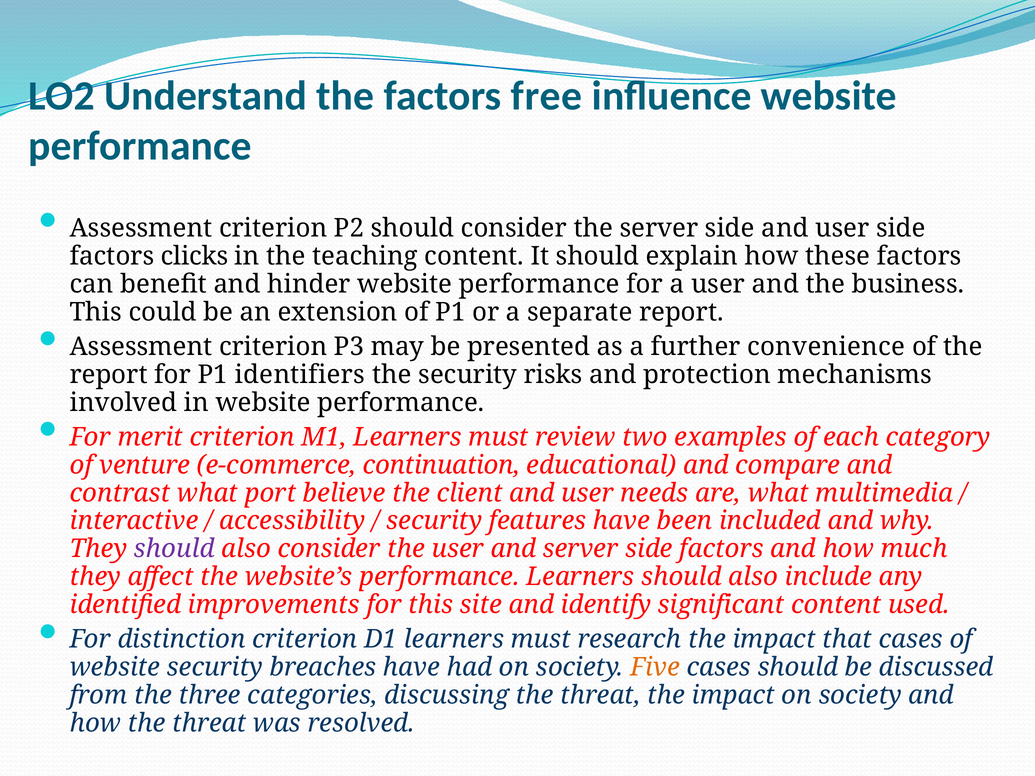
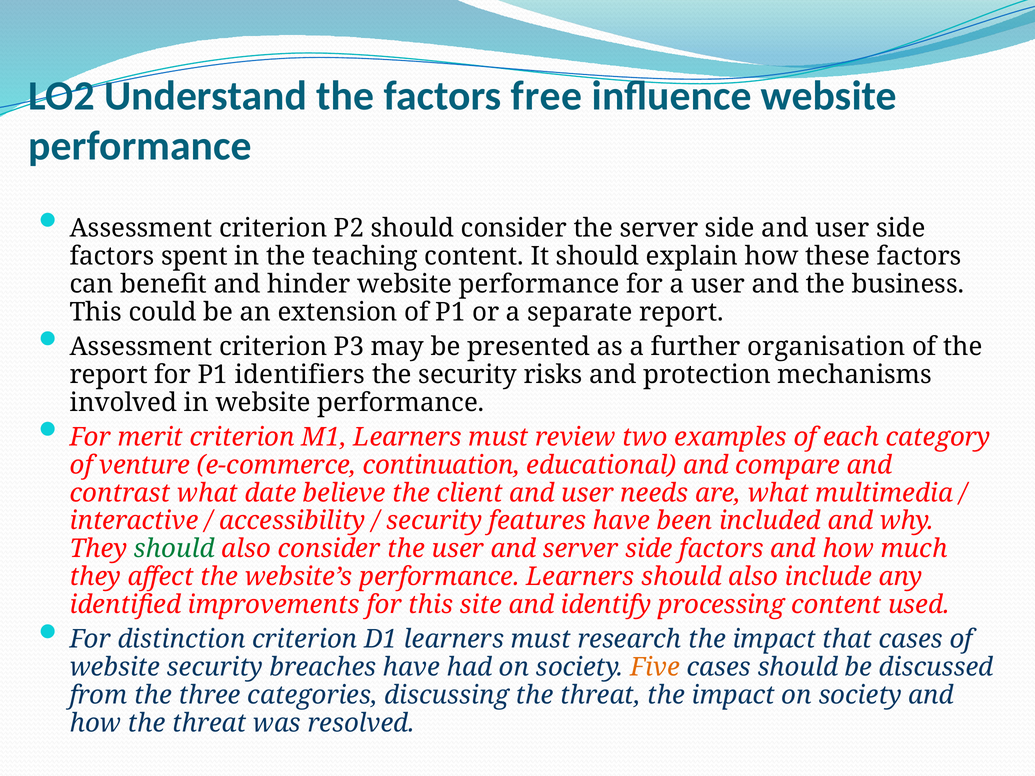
clicks: clicks -> spent
convenience: convenience -> organisation
port: port -> date
should at (174, 549) colour: purple -> green
significant: significant -> processing
